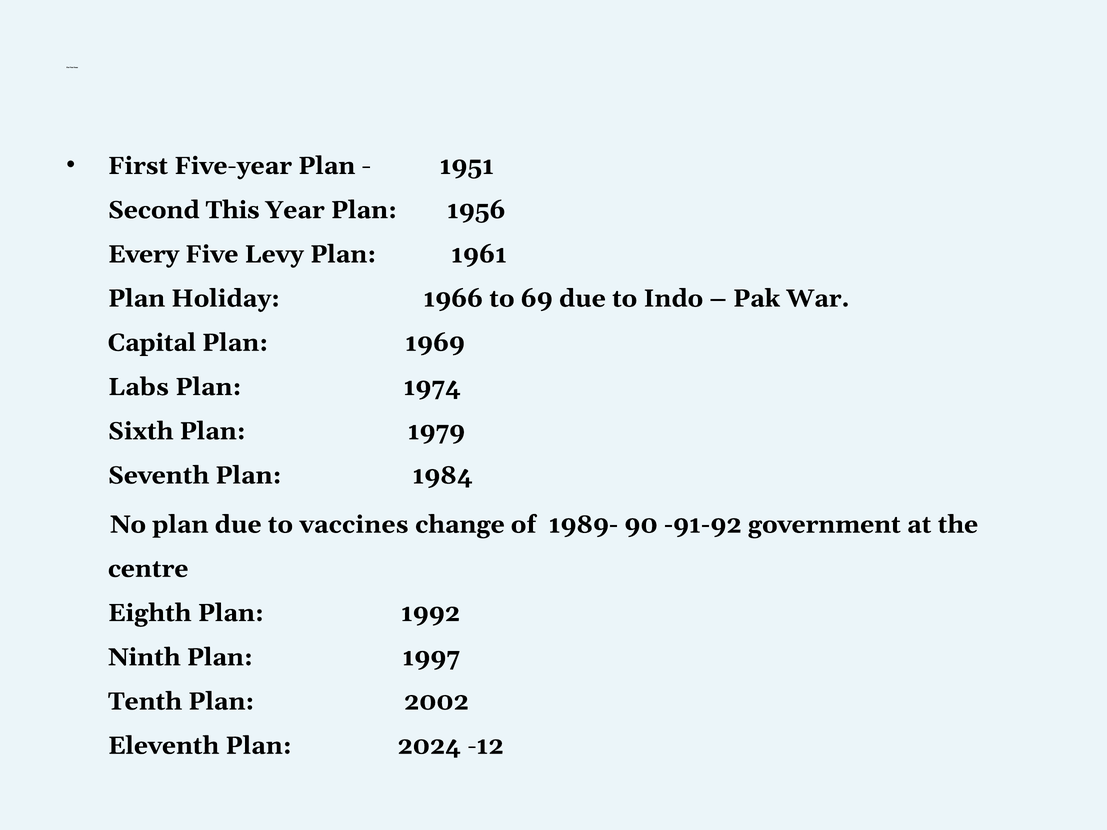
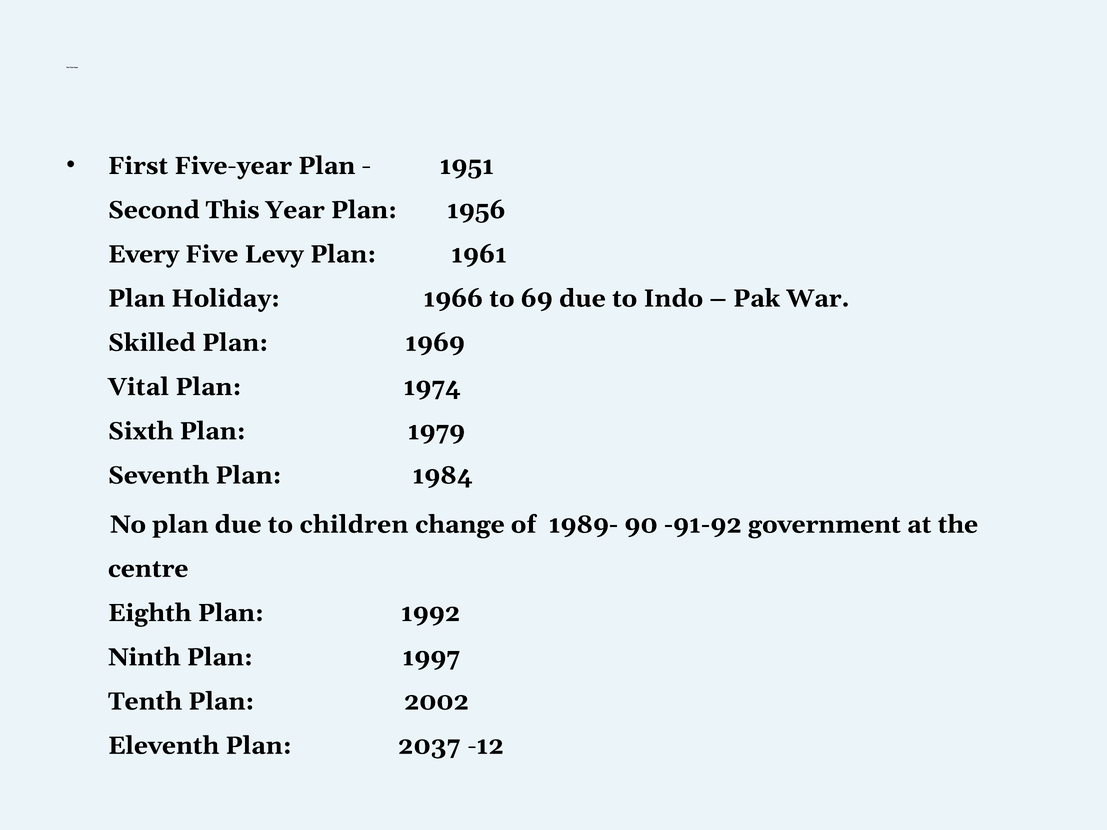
Capital: Capital -> Skilled
Labs: Labs -> Vital
vaccines: vaccines -> children
2024: 2024 -> 2037
